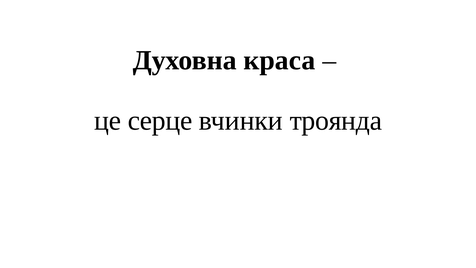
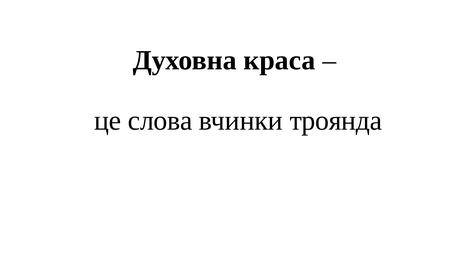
серце: серце -> слова
